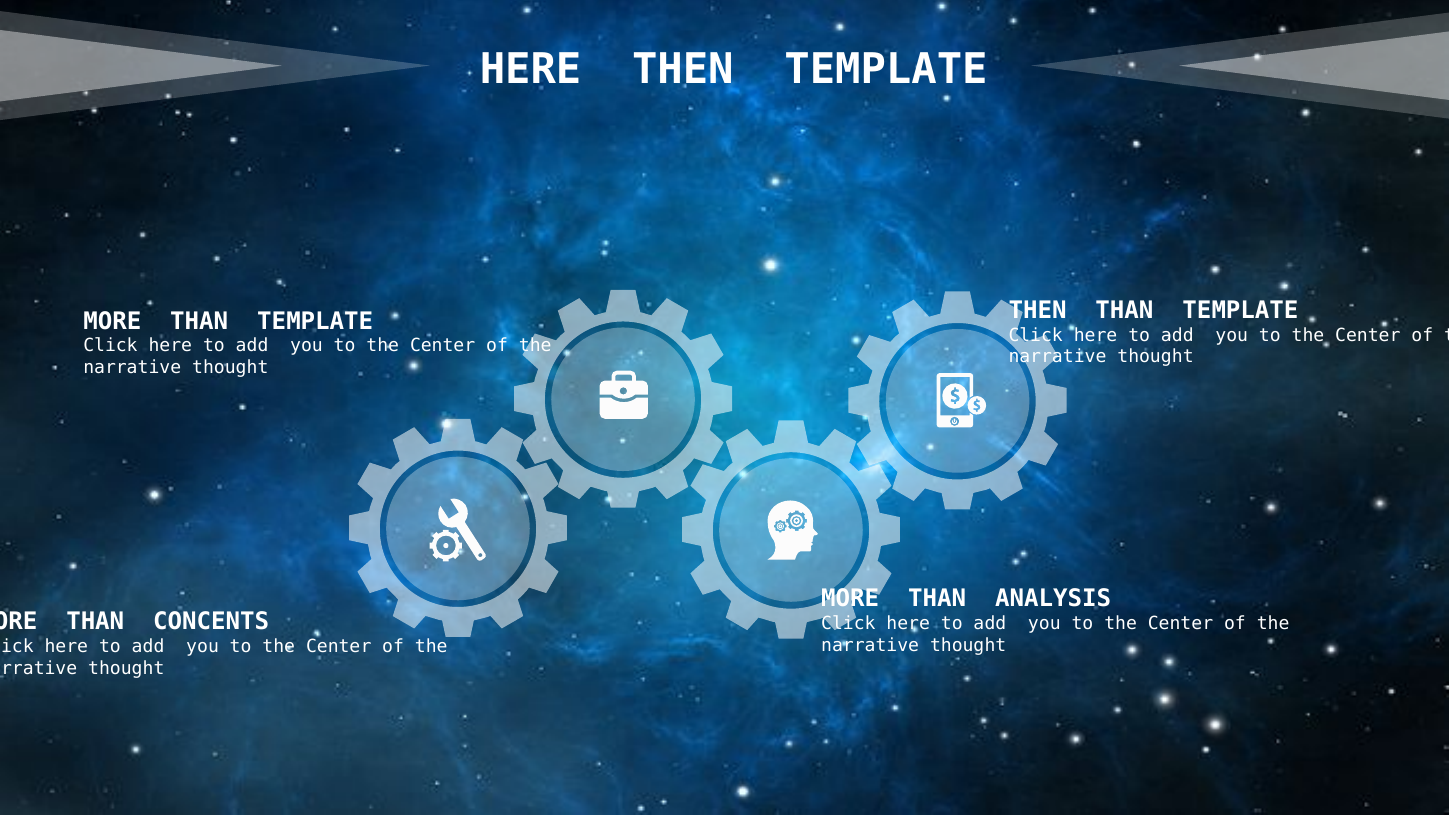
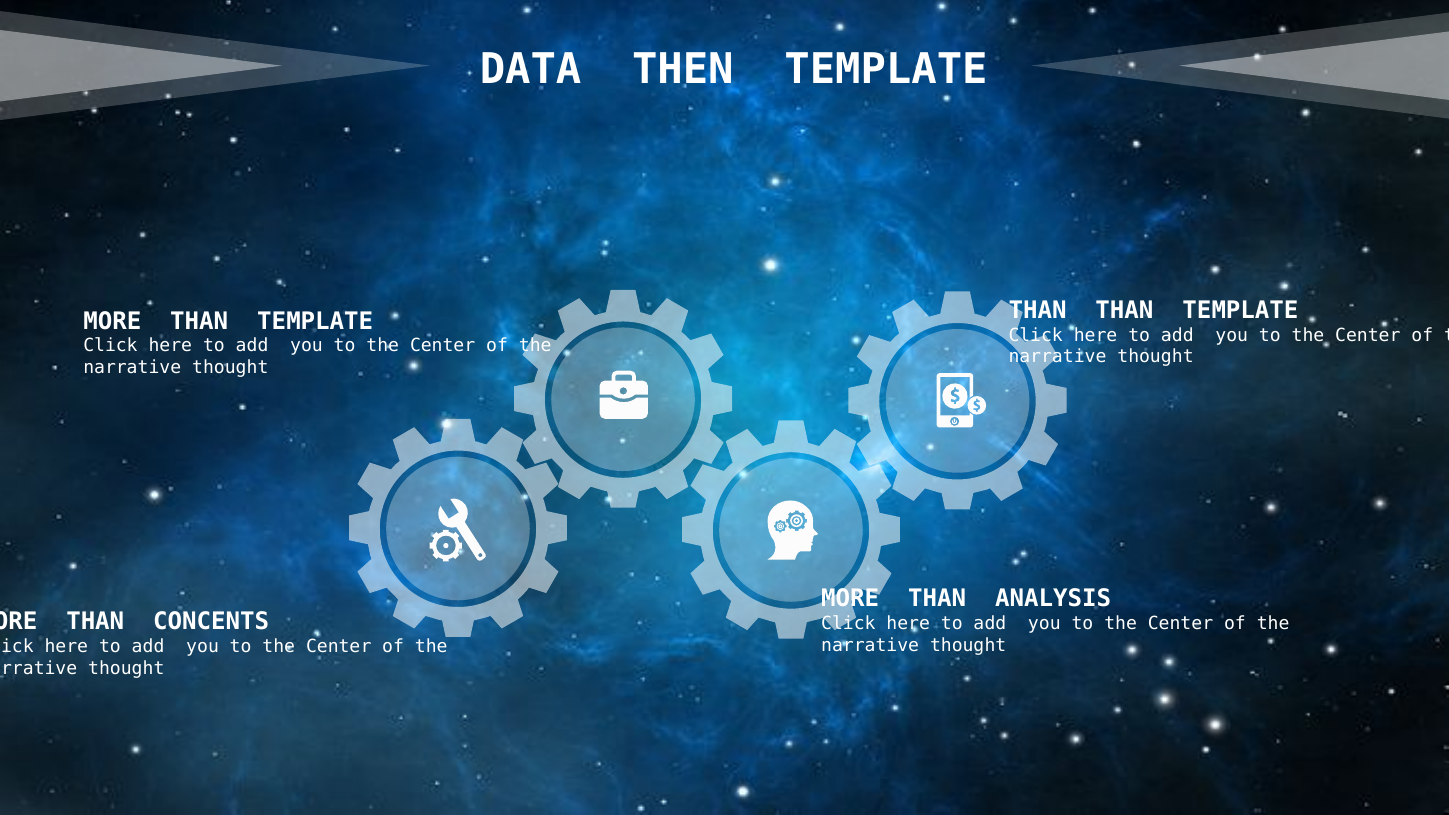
HERE at (531, 69): HERE -> DATA
THEN at (1038, 310): THEN -> THAN
